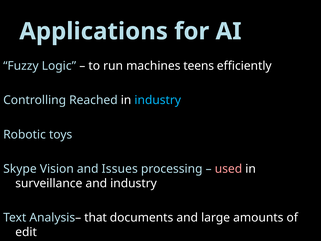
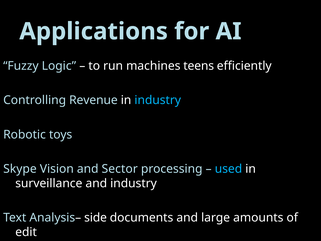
Reached: Reached -> Revenue
Issues: Issues -> Sector
used colour: pink -> light blue
that: that -> side
